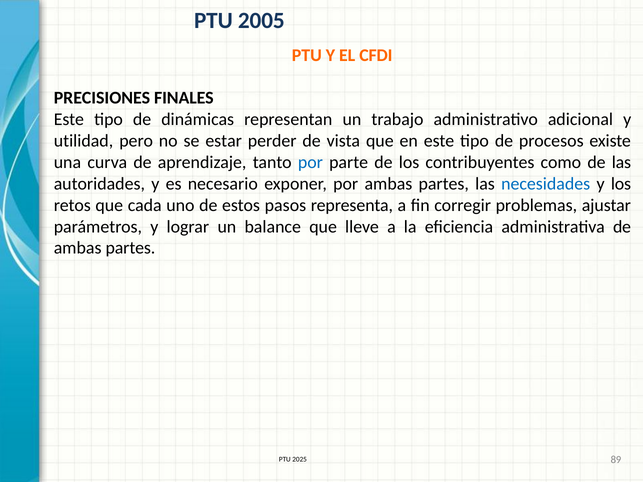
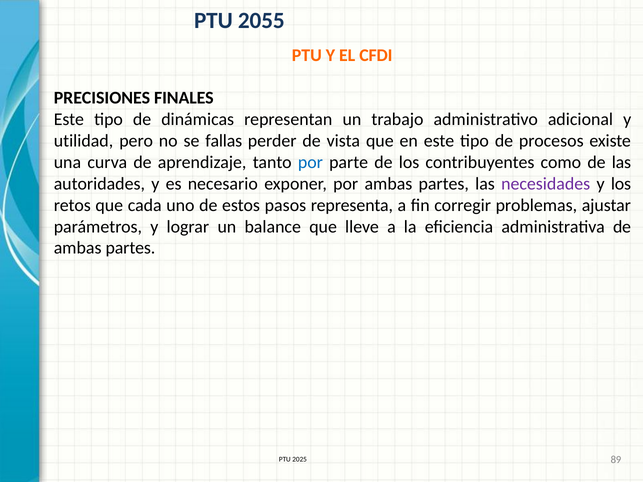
2005: 2005 -> 2055
estar: estar -> fallas
necesidades colour: blue -> purple
